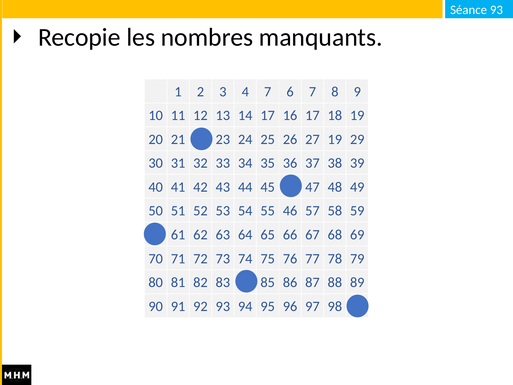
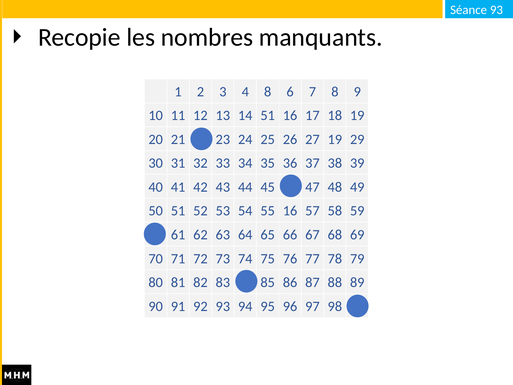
4 7: 7 -> 8
14 17: 17 -> 51
55 46: 46 -> 16
